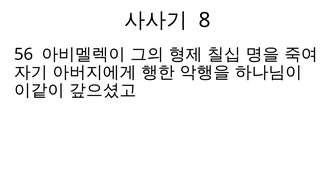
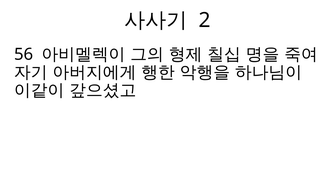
8: 8 -> 2
